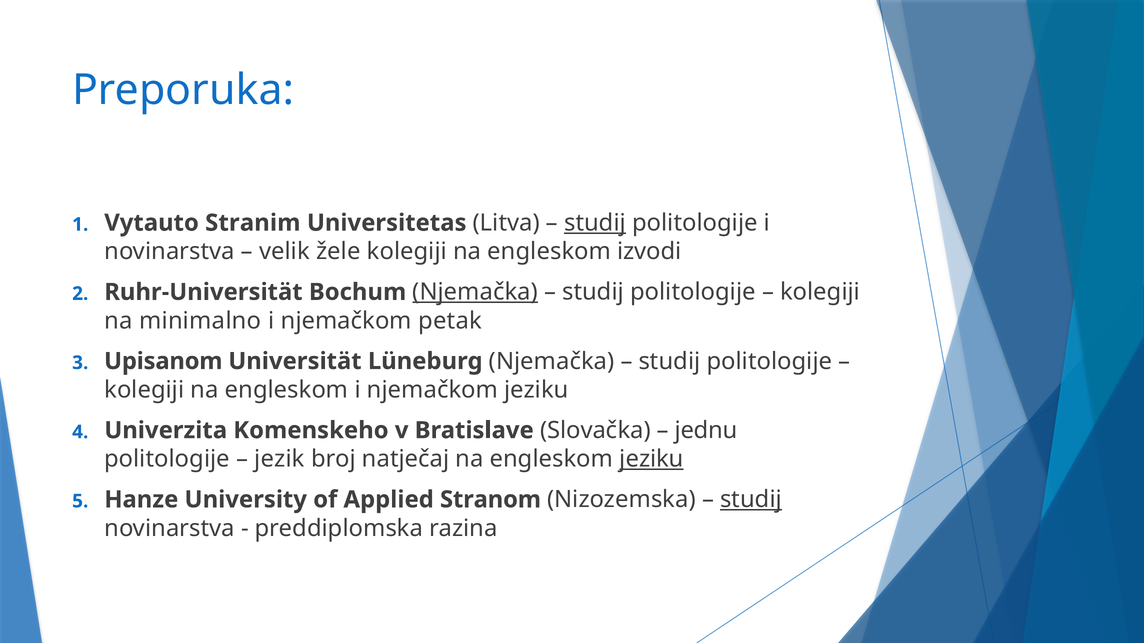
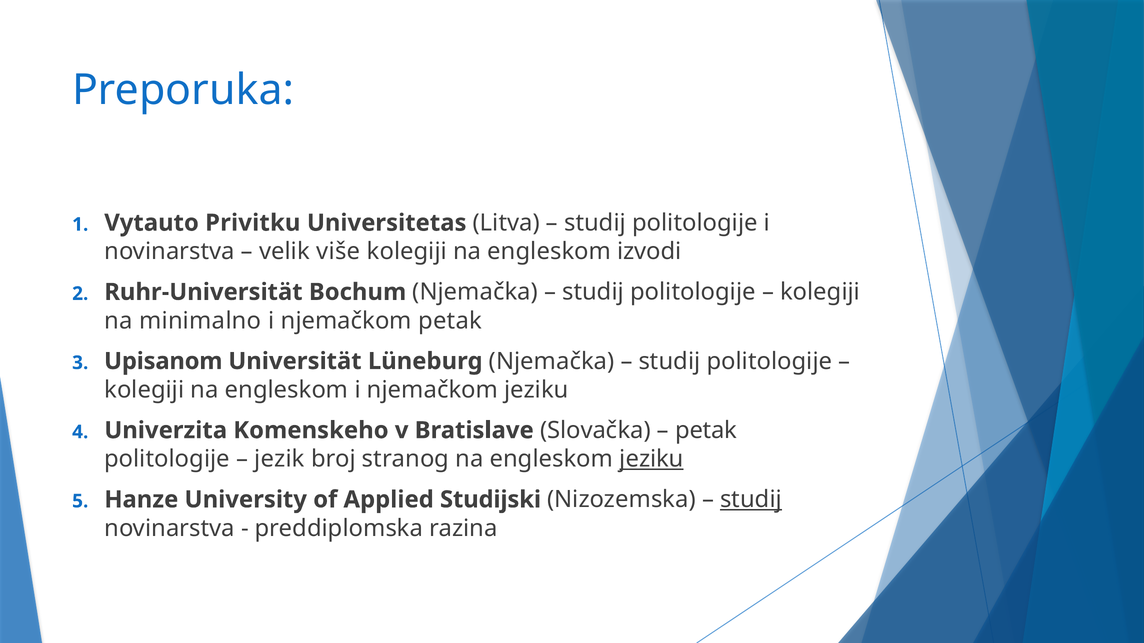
Stranim: Stranim -> Privitku
studij at (595, 223) underline: present -> none
žele: žele -> više
Njemačka at (475, 292) underline: present -> none
jednu at (706, 431): jednu -> petak
natječaj: natječaj -> stranog
Stranom: Stranom -> Studijski
